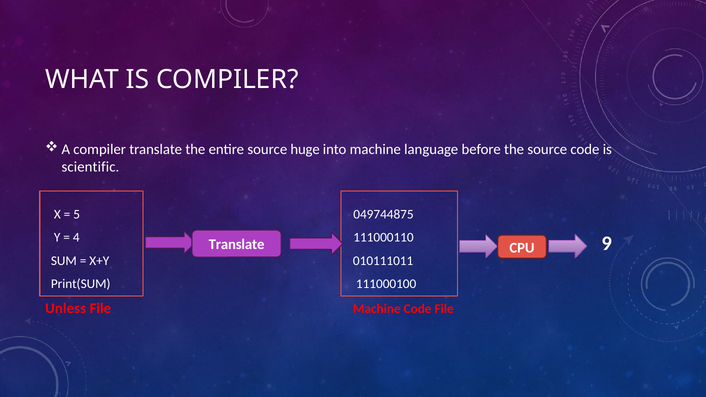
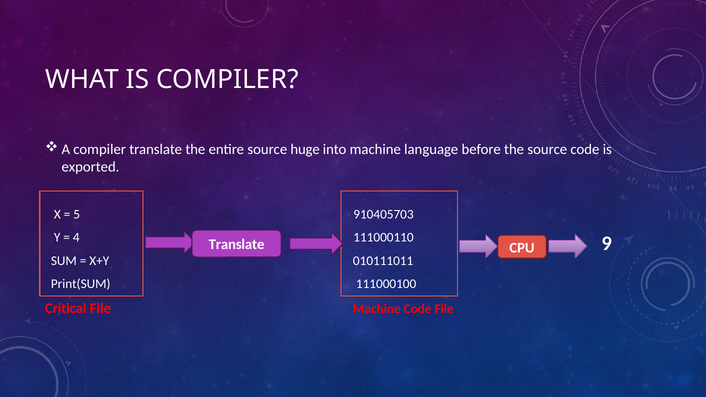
scientific: scientific -> exported
049744875: 049744875 -> 910405703
Unless: Unless -> Critical
